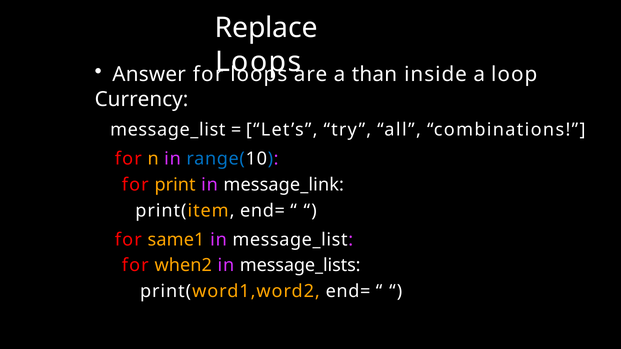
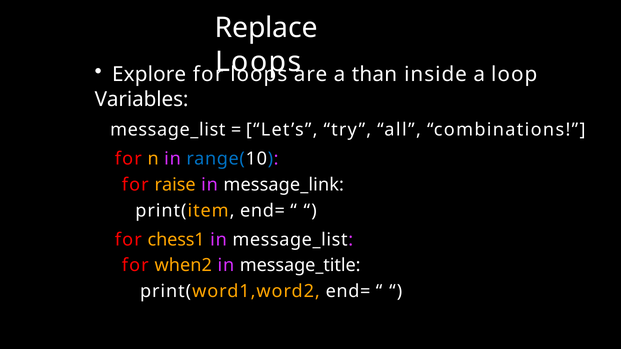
Answer: Answer -> Explore
Currency: Currency -> Variables
print: print -> raise
same1: same1 -> chess1
message_lists: message_lists -> message_title
